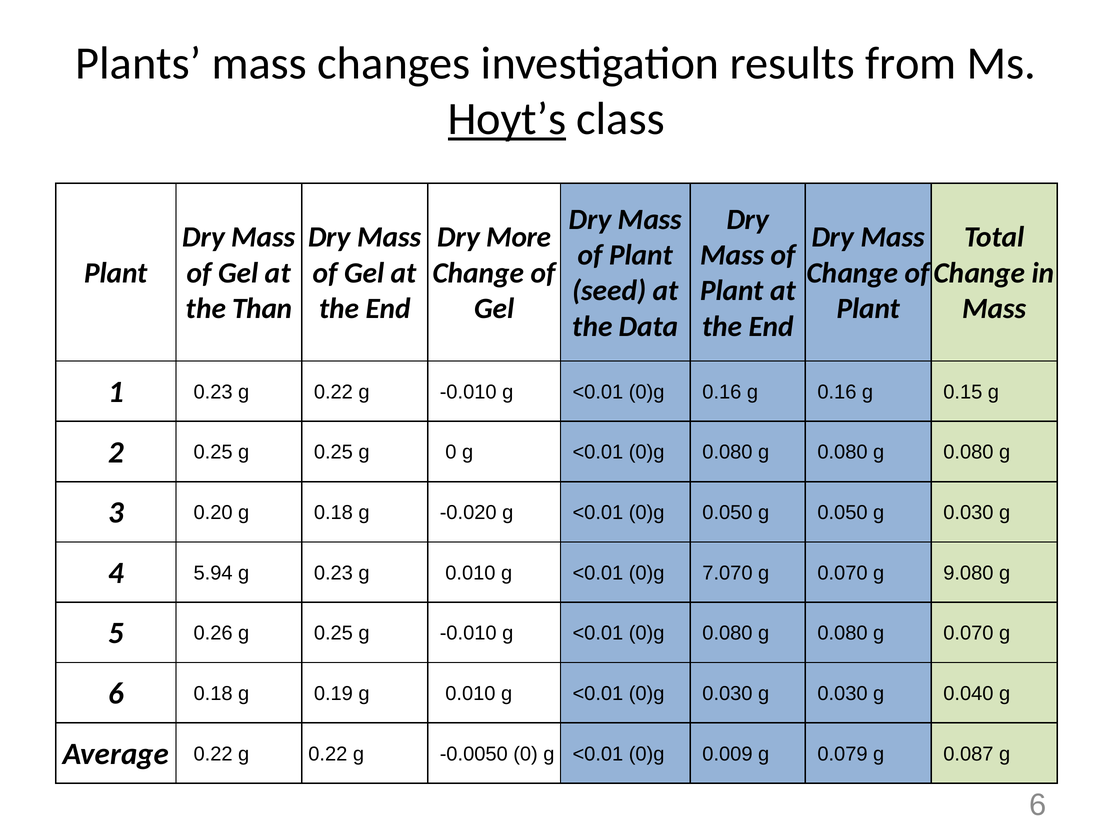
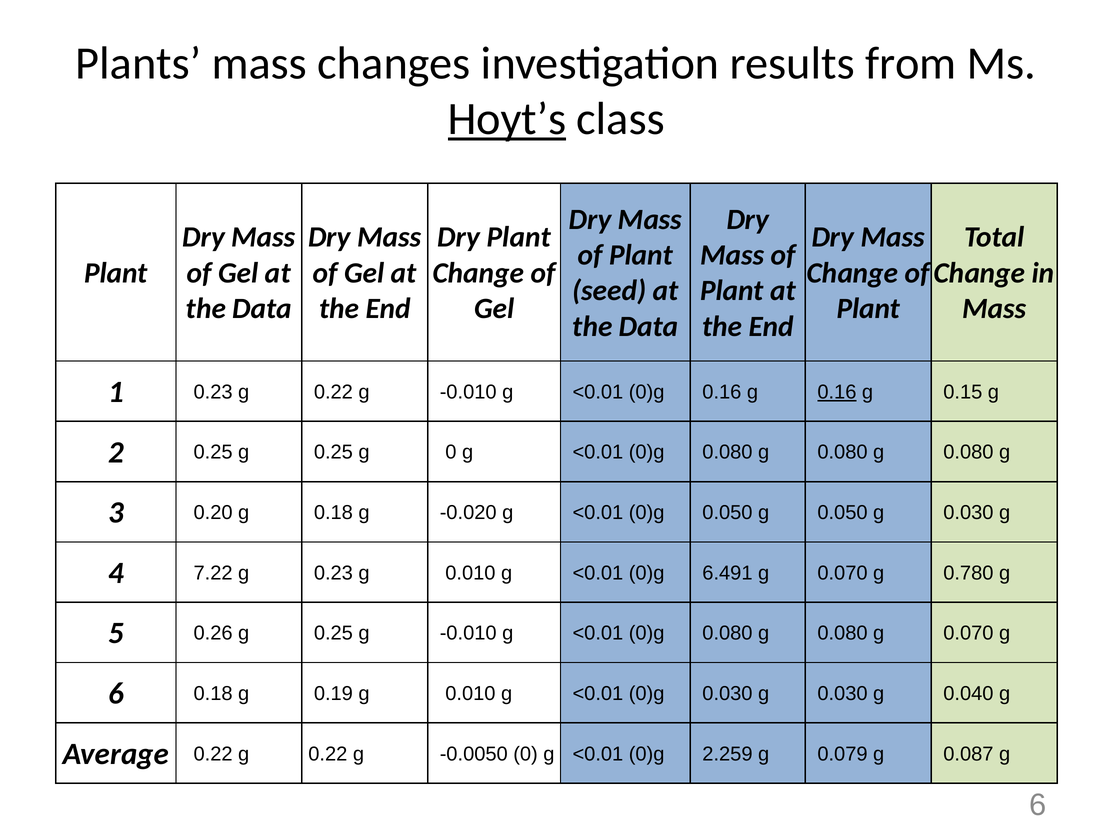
Dry More: More -> Plant
Than at (262, 308): Than -> Data
0.16 at (837, 392) underline: none -> present
5.94: 5.94 -> 7.22
7.070: 7.070 -> 6.491
9.080: 9.080 -> 0.780
0.009: 0.009 -> 2.259
